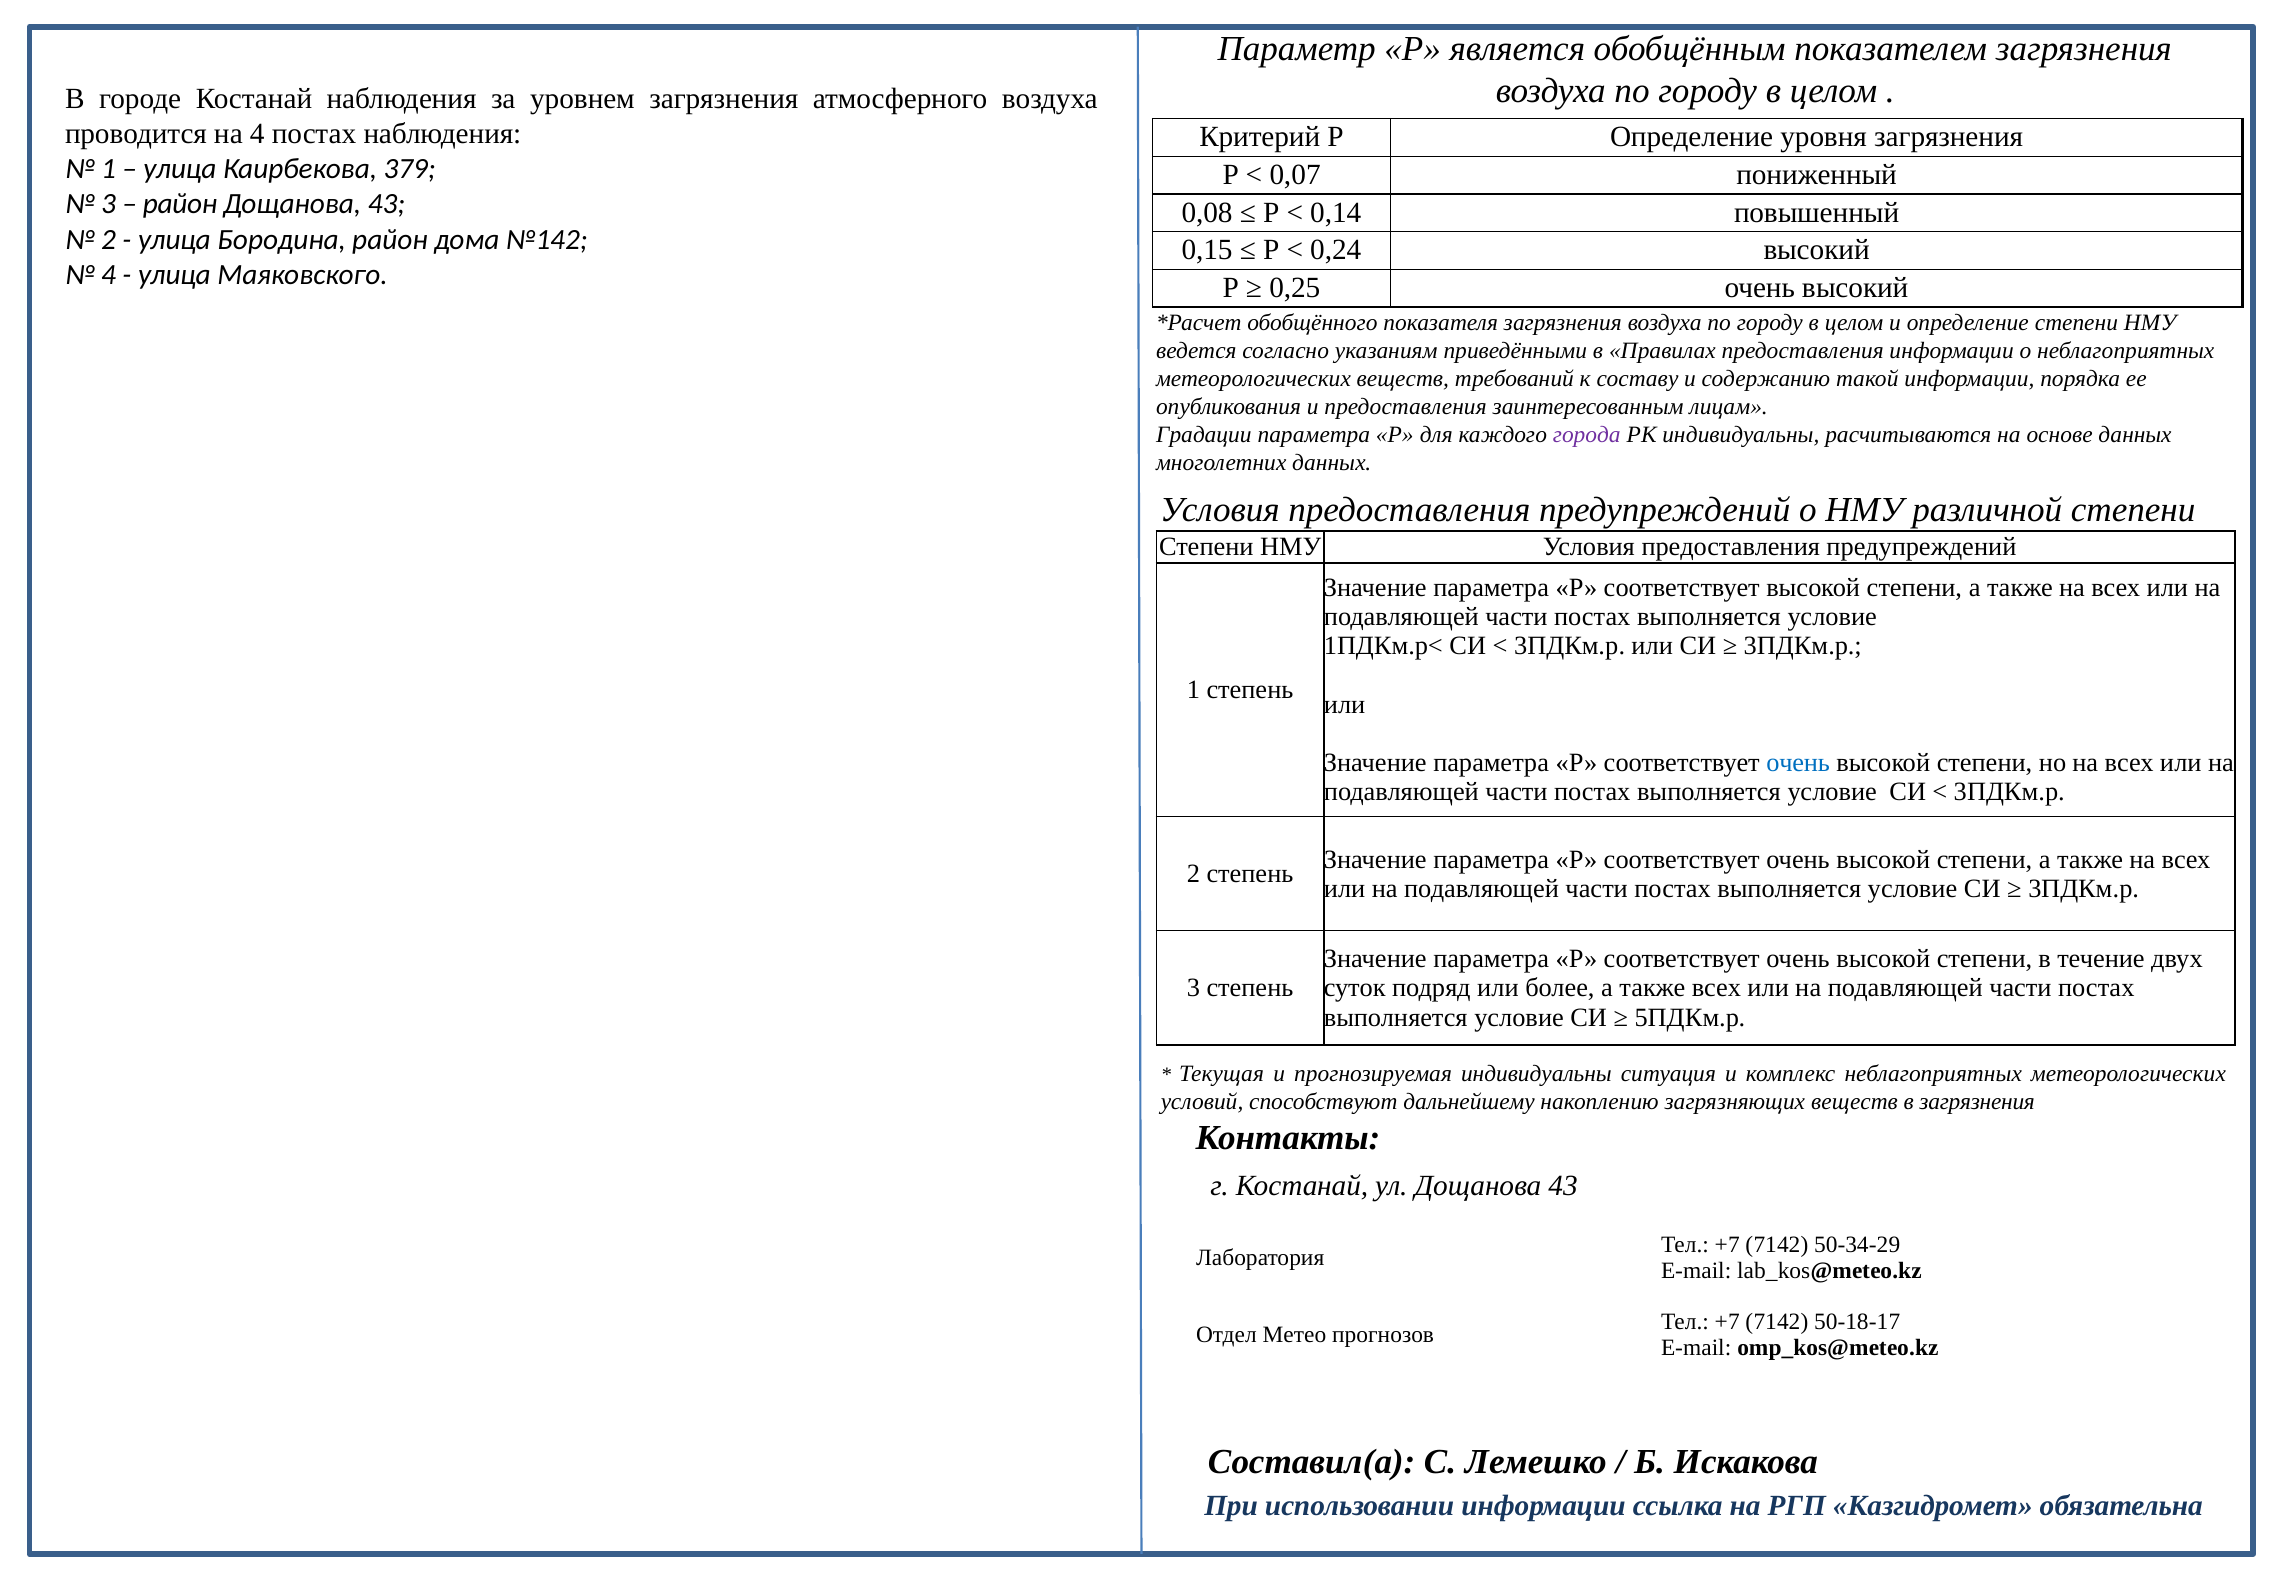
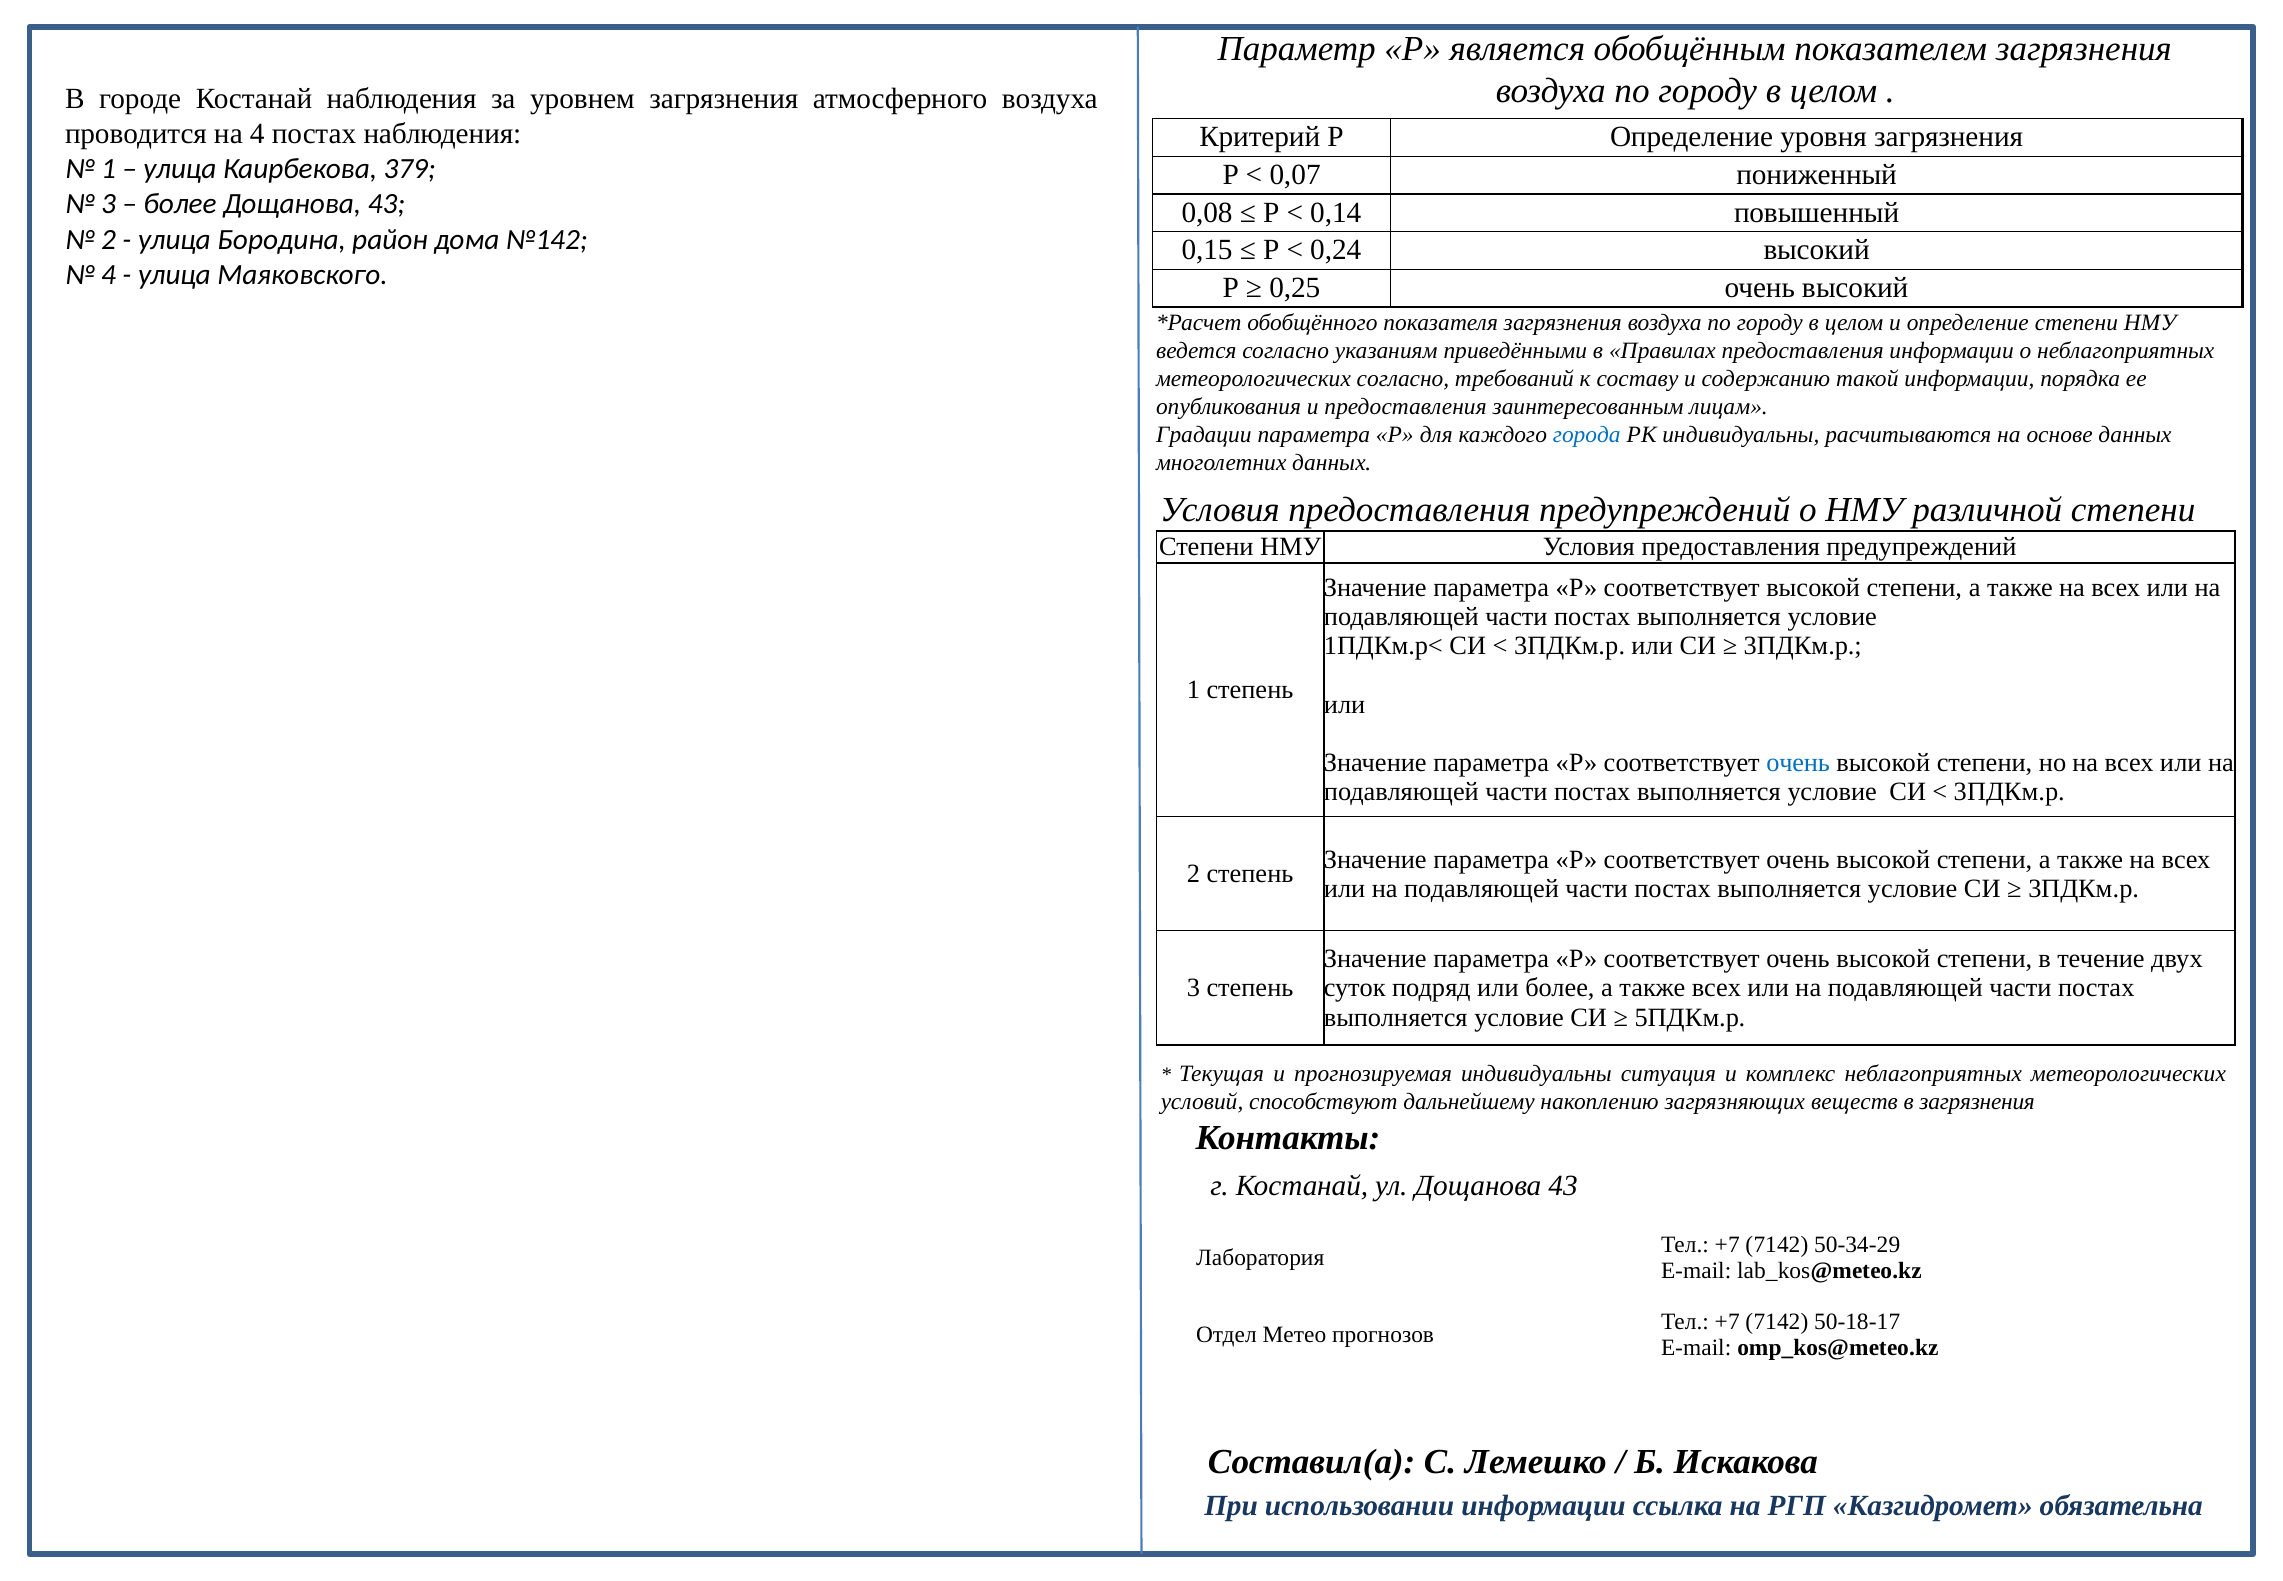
район at (180, 204): район -> более
метеорологических веществ: веществ -> согласно
города colour: purple -> blue
